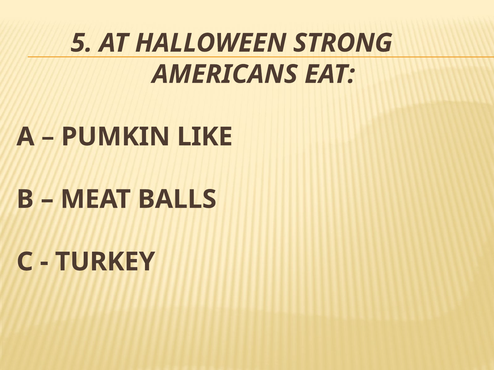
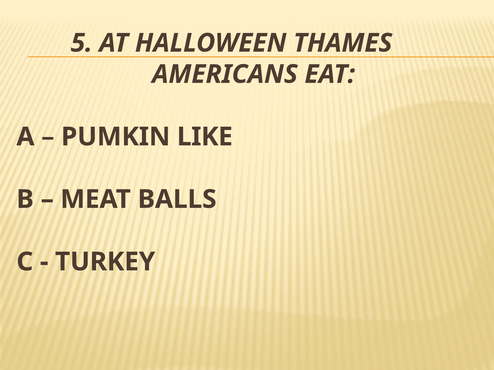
STRONG: STRONG -> THAMES
